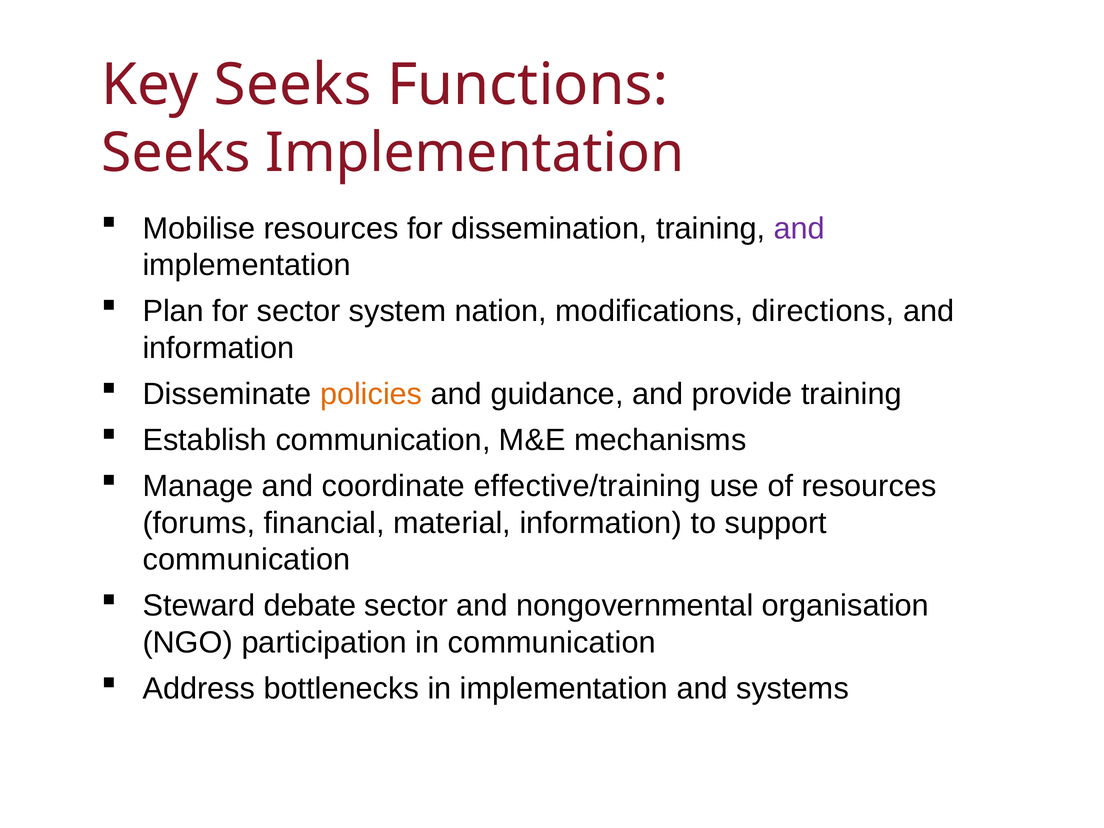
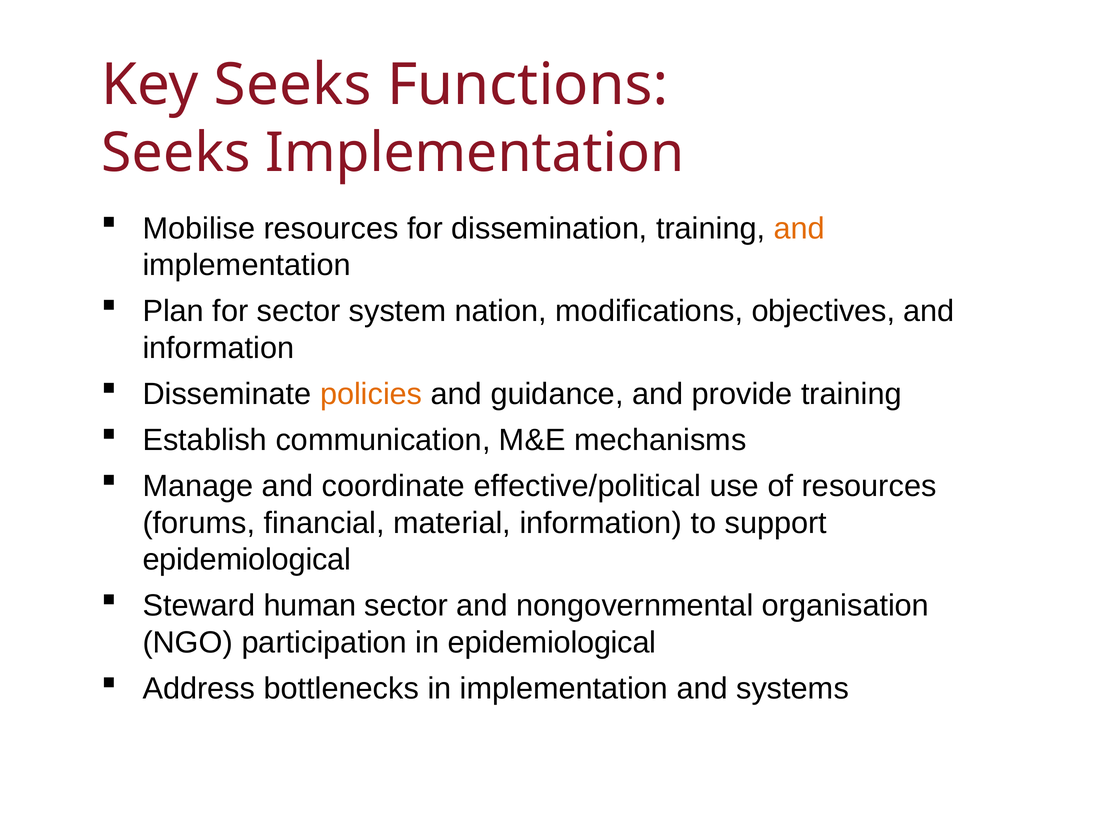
and at (799, 228) colour: purple -> orange
directions: directions -> objectives
effective/training: effective/training -> effective/political
communication at (247, 560): communication -> epidemiological
debate: debate -> human
in communication: communication -> epidemiological
